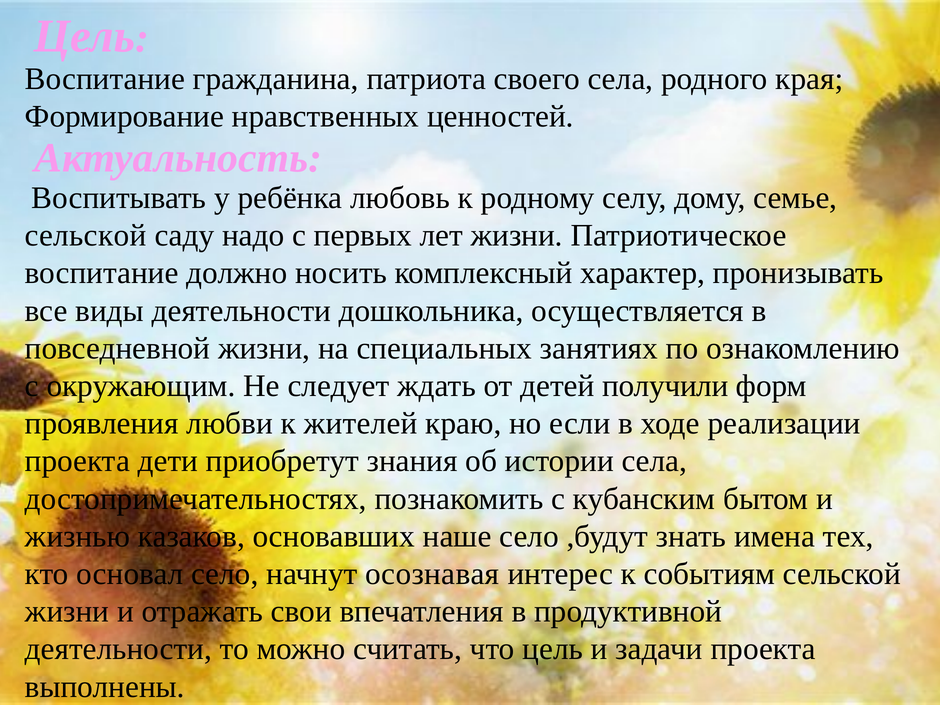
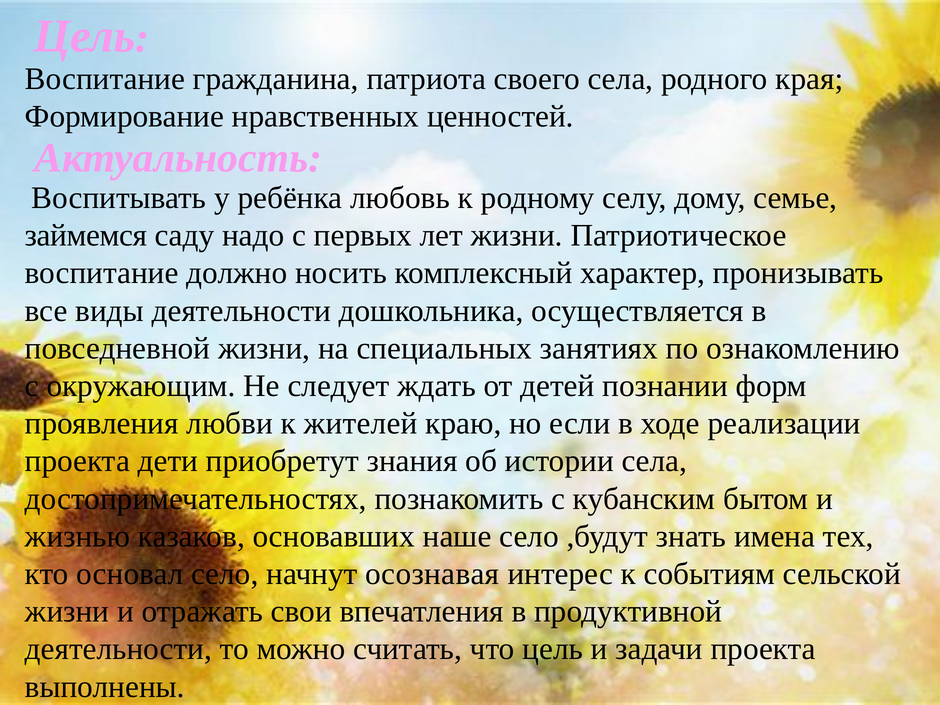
сельской at (86, 236): сельской -> займемся
получили: получили -> познании
